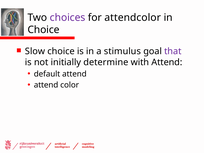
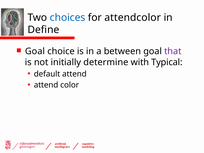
choices colour: purple -> blue
Choice at (43, 30): Choice -> Define
Slow at (35, 51): Slow -> Goal
stimulus: stimulus -> between
with Attend: Attend -> Typical
